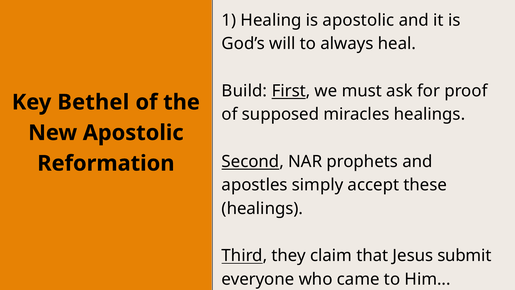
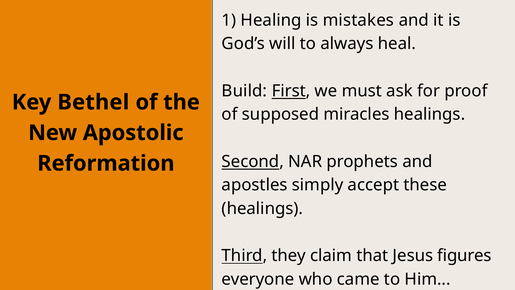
is apostolic: apostolic -> mistakes
submit: submit -> figures
